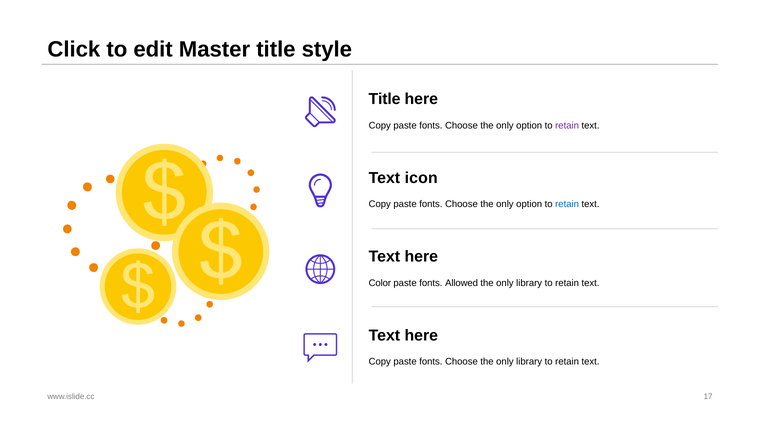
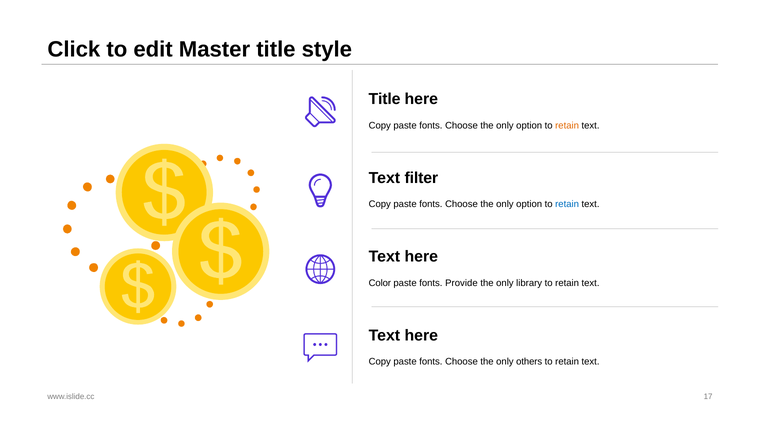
retain at (567, 125) colour: purple -> orange
icon: icon -> filter
Allowed: Allowed -> Provide
Choose the only library: library -> others
